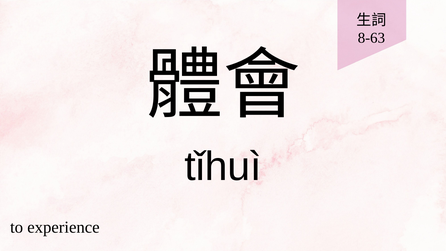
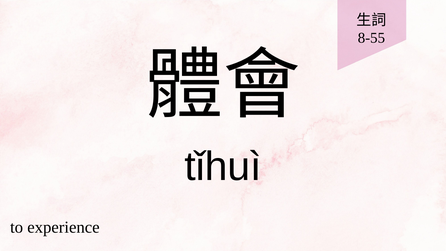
8-63: 8-63 -> 8-55
